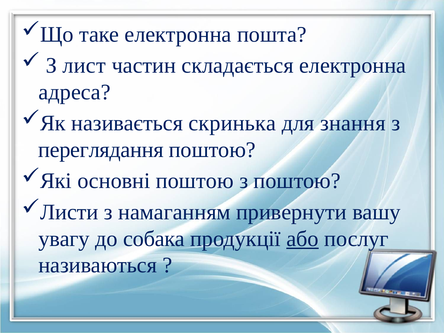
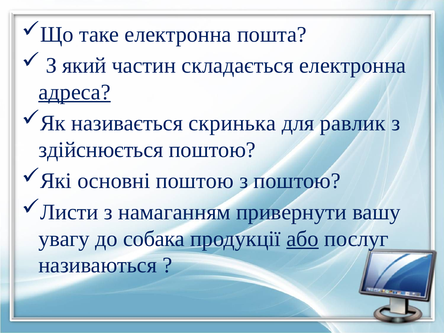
лист: лист -> який
адреса underline: none -> present
знання: знання -> равлик
переглядання: переглядання -> здійснюється
